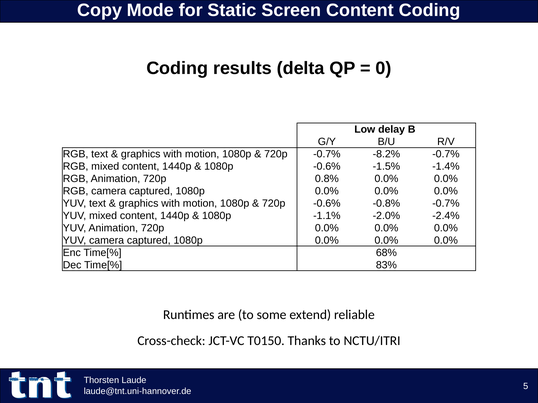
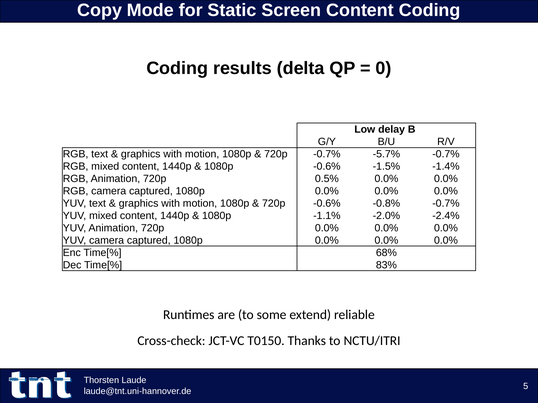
-8.2%: -8.2% -> -5.7%
0.8%: 0.8% -> 0.5%
